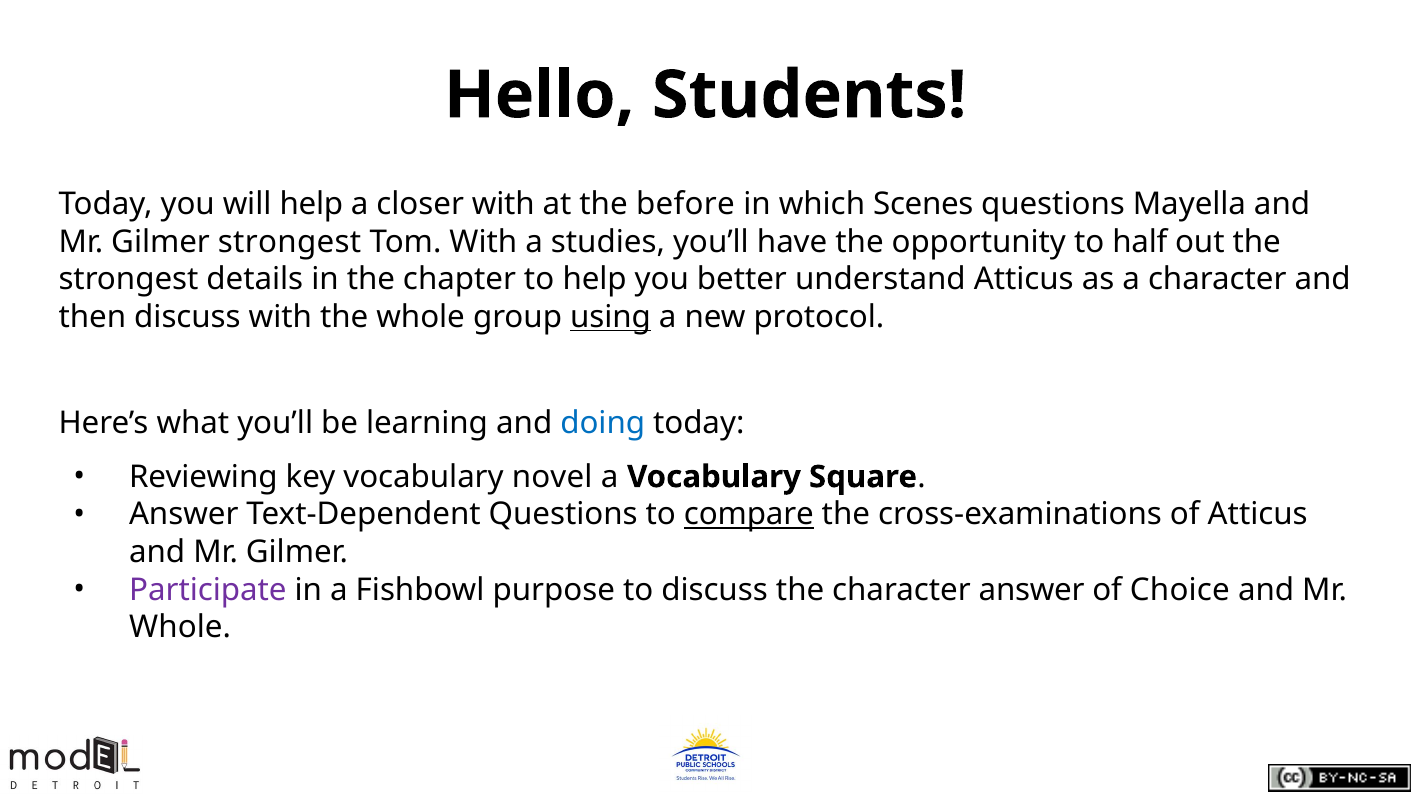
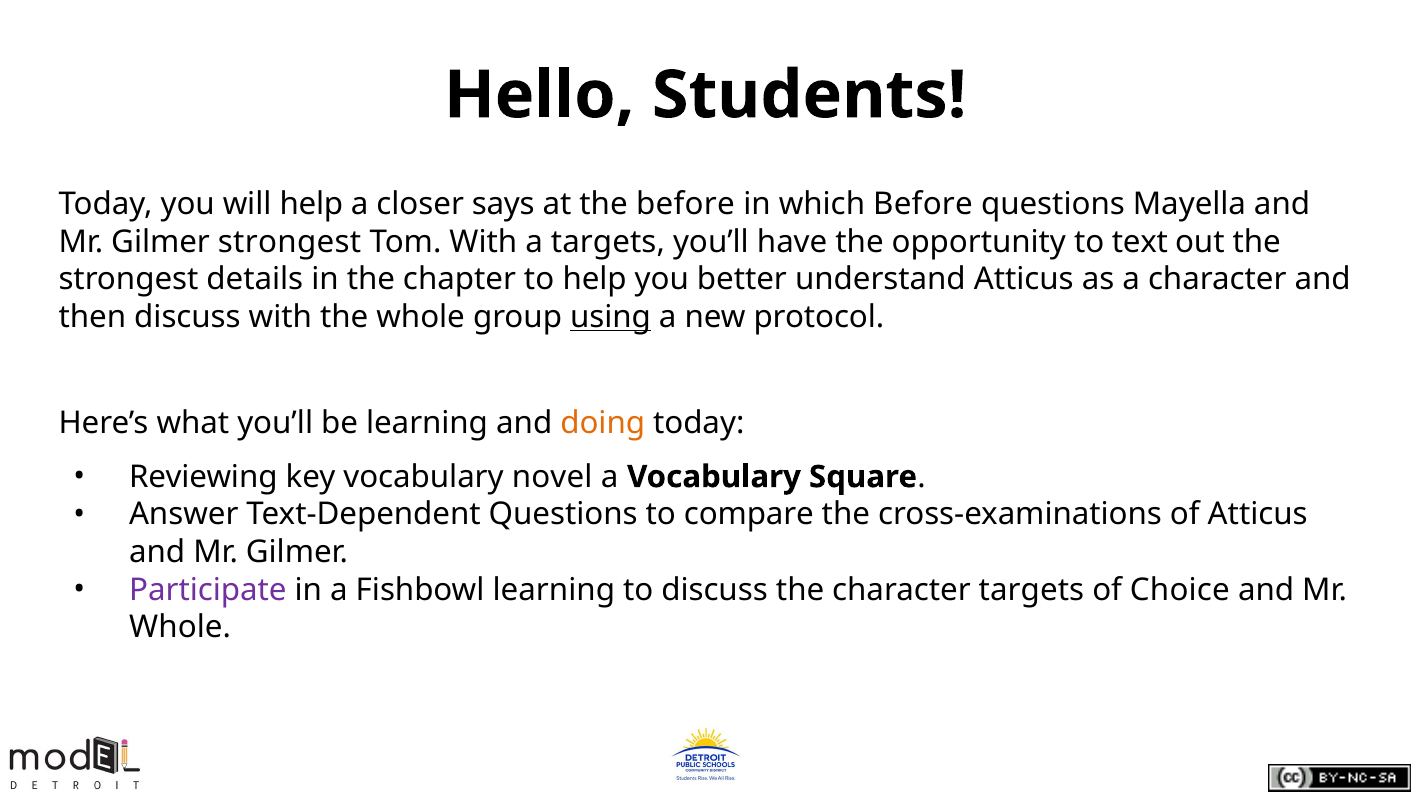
closer with: with -> says
which Scenes: Scenes -> Before
a studies: studies -> targets
half: half -> text
doing colour: blue -> orange
compare underline: present -> none
Fishbowl purpose: purpose -> learning
character answer: answer -> targets
